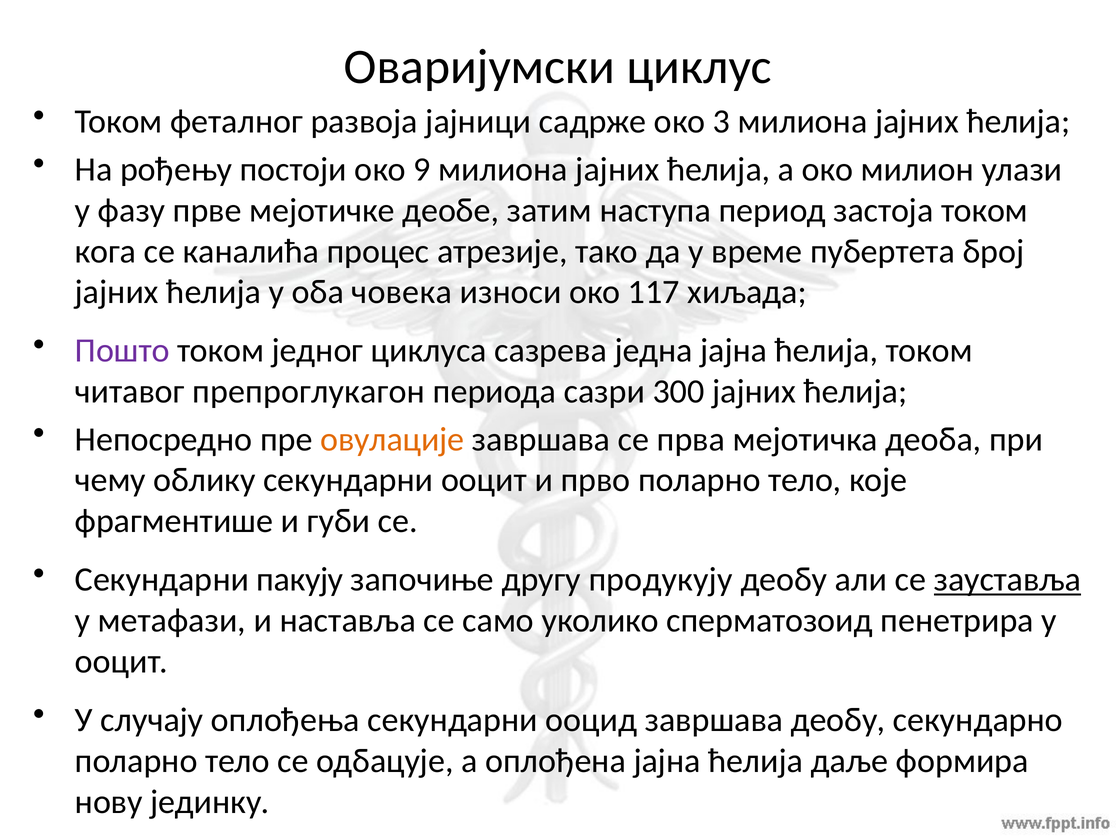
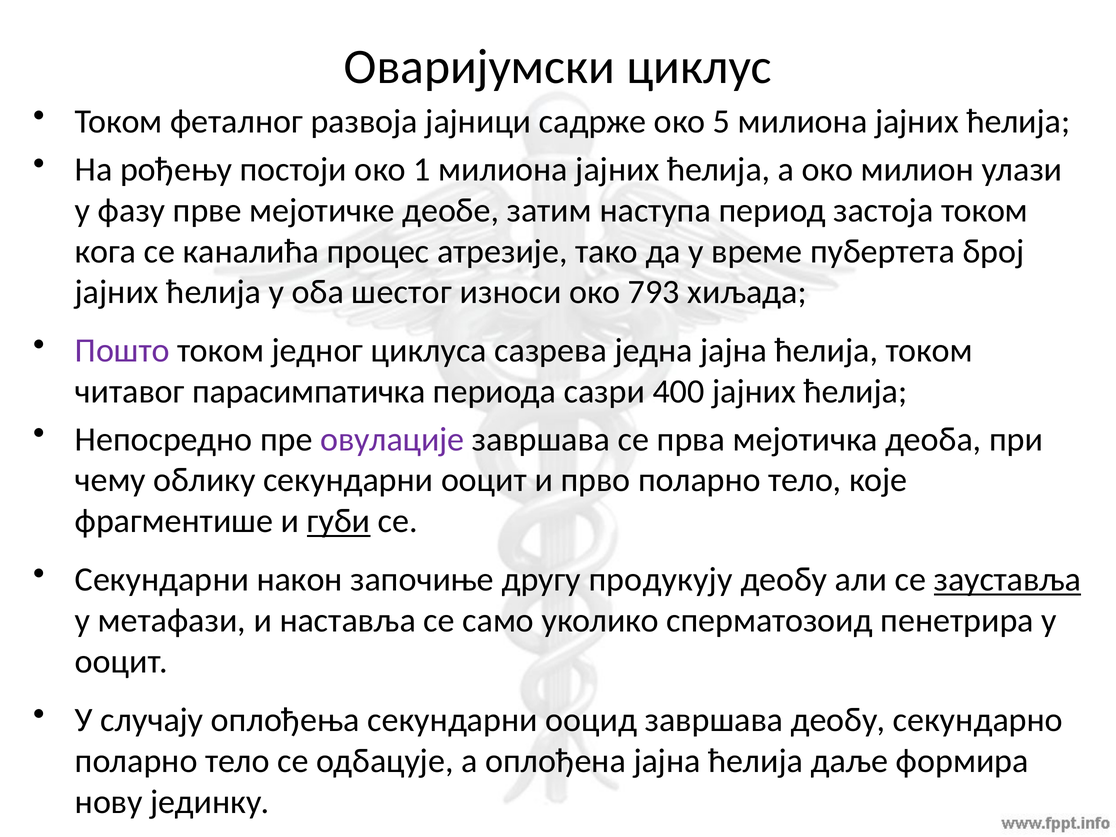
3: 3 -> 5
9: 9 -> 1
човека: човека -> шестог
117: 117 -> 793
препроглукагон: препроглукагон -> парасимпатичка
300: 300 -> 400
овулације colour: orange -> purple
губи underline: none -> present
пакују: пакују -> након
